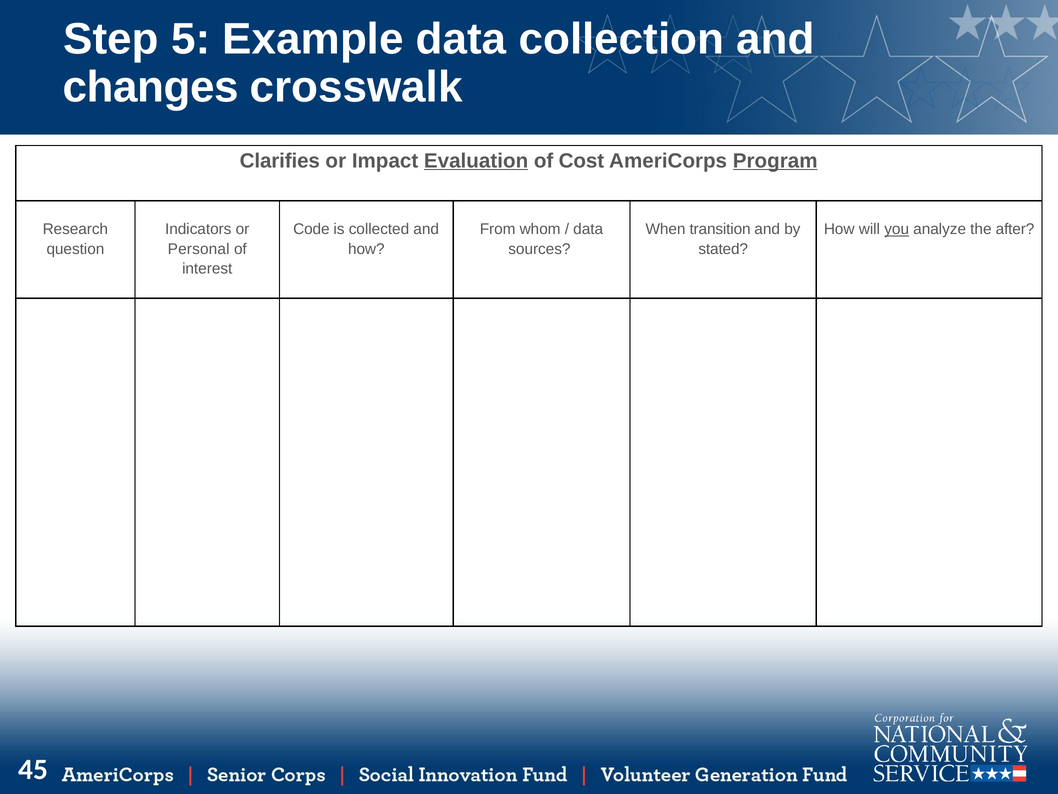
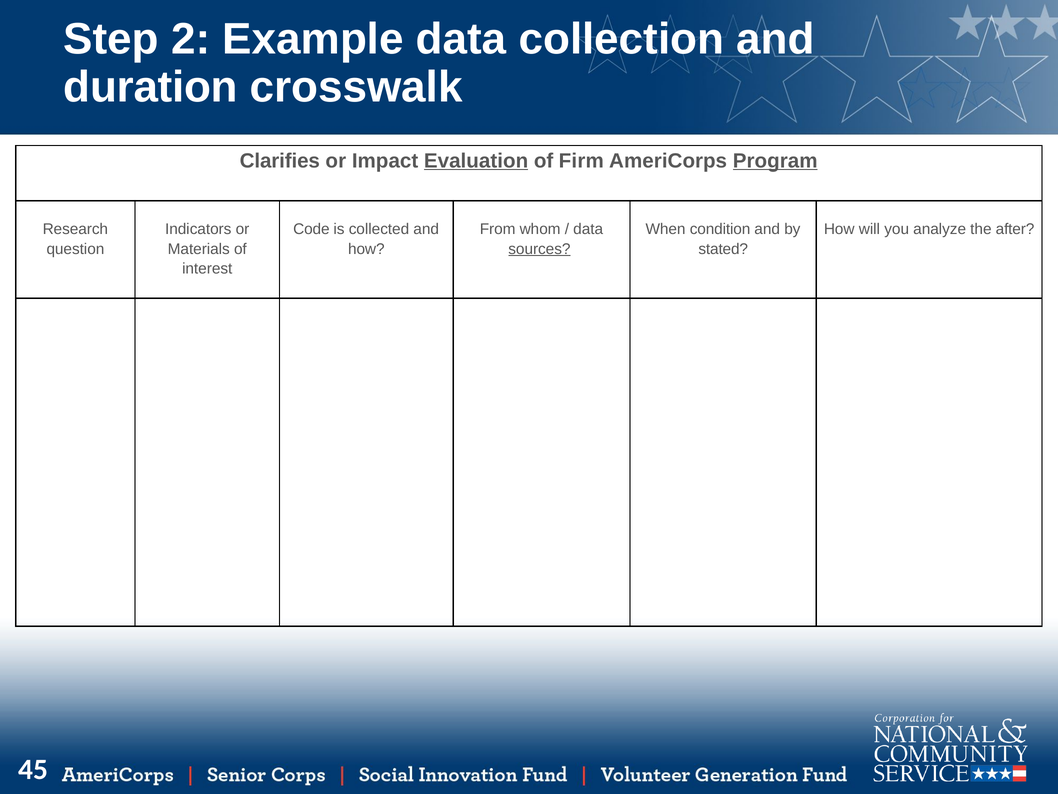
5: 5 -> 2
changes: changes -> duration
Cost: Cost -> Firm
transition: transition -> condition
you underline: present -> none
Personal: Personal -> Materials
sources underline: none -> present
